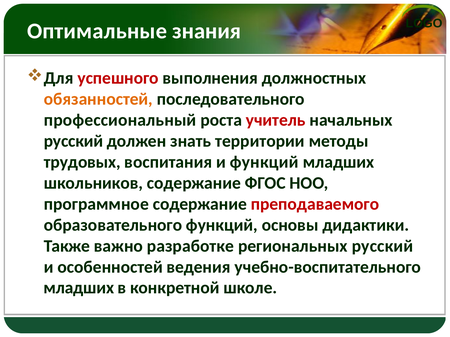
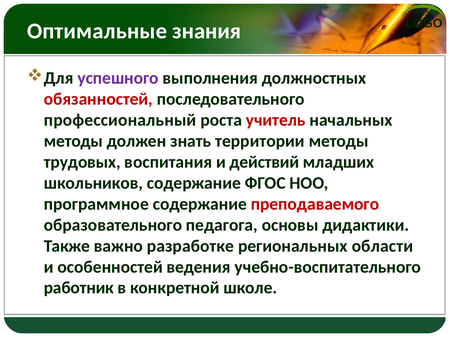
успешного colour: red -> purple
обязанностей colour: orange -> red
русский at (73, 141): русский -> методы
и функций: функций -> действий
образовательного функций: функций -> педагога
региональных русский: русский -> области
младших at (79, 288): младших -> работник
